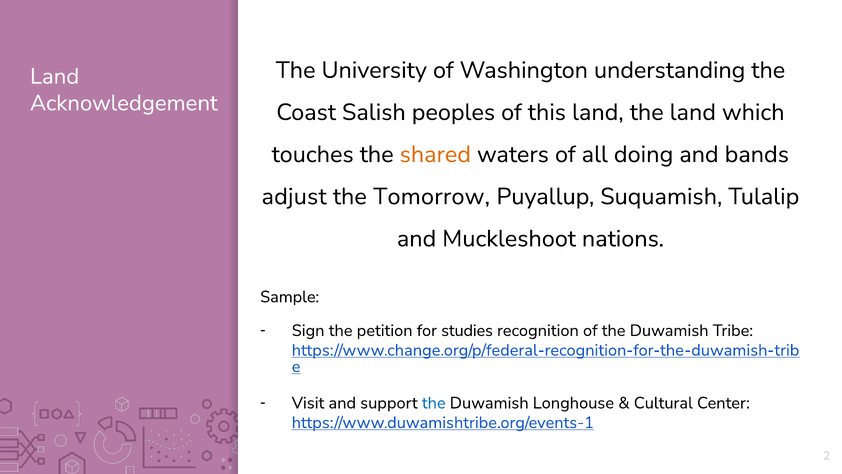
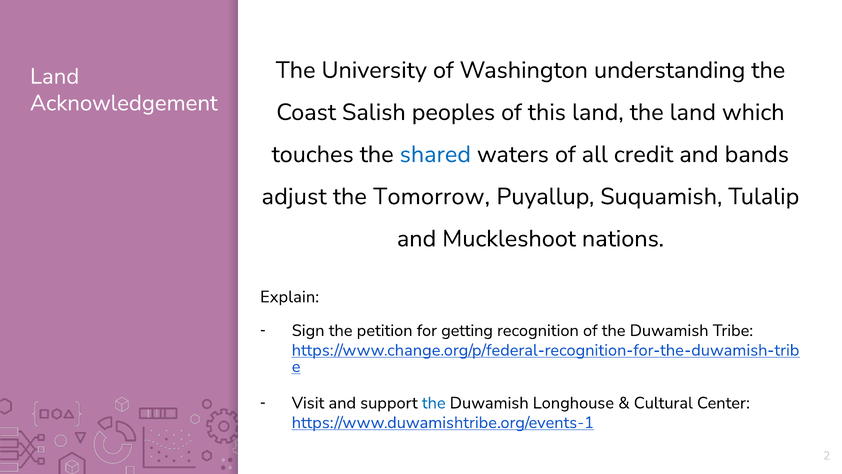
shared colour: orange -> blue
doing: doing -> credit
Sample: Sample -> Explain
studies: studies -> getting
